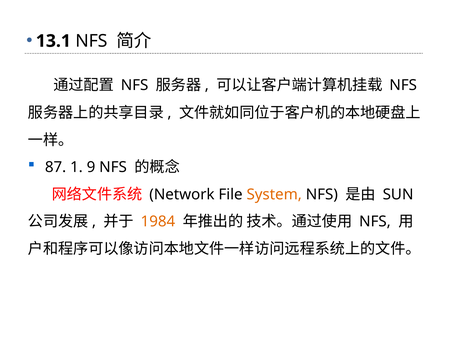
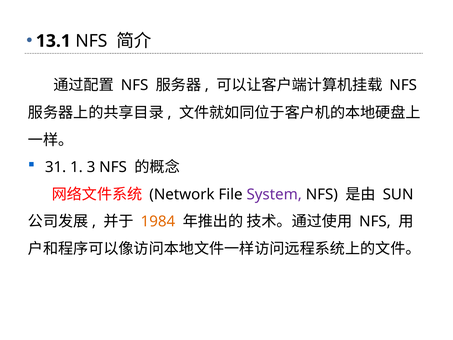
87: 87 -> 31
9: 9 -> 3
System colour: orange -> purple
